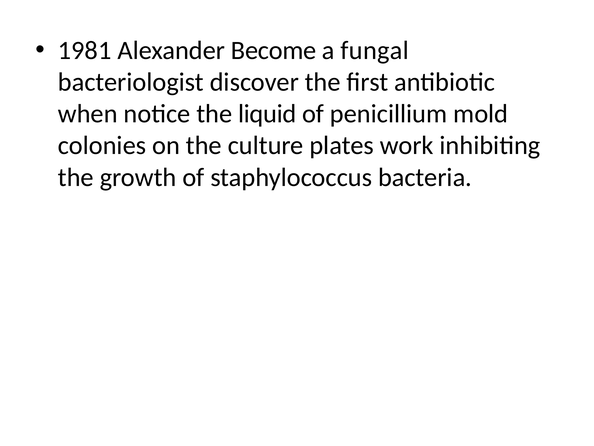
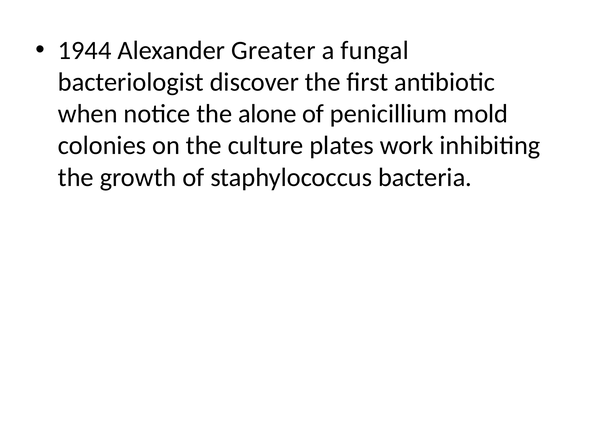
1981: 1981 -> 1944
Become: Become -> Greater
liquid: liquid -> alone
